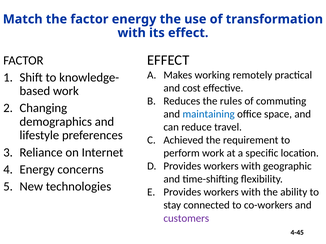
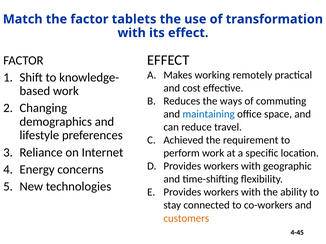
factor energy: energy -> tablets
rules: rules -> ways
customers colour: purple -> orange
